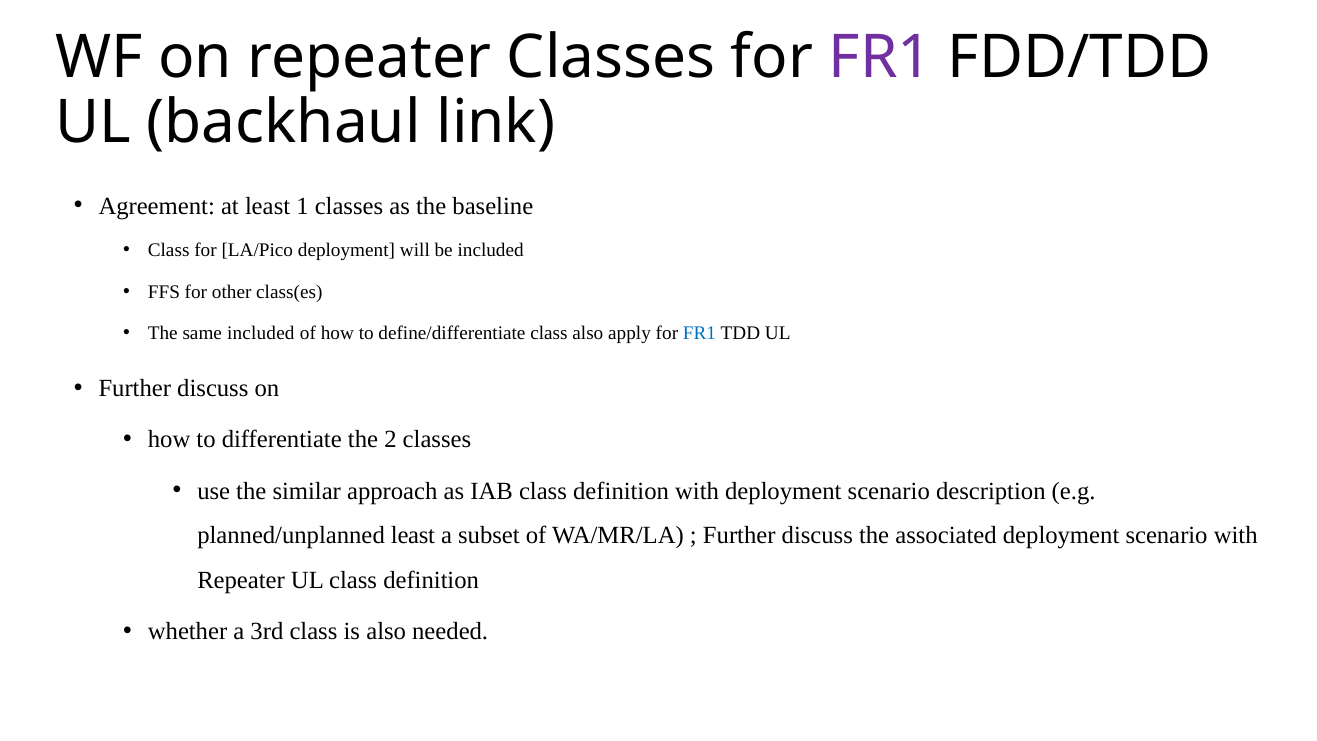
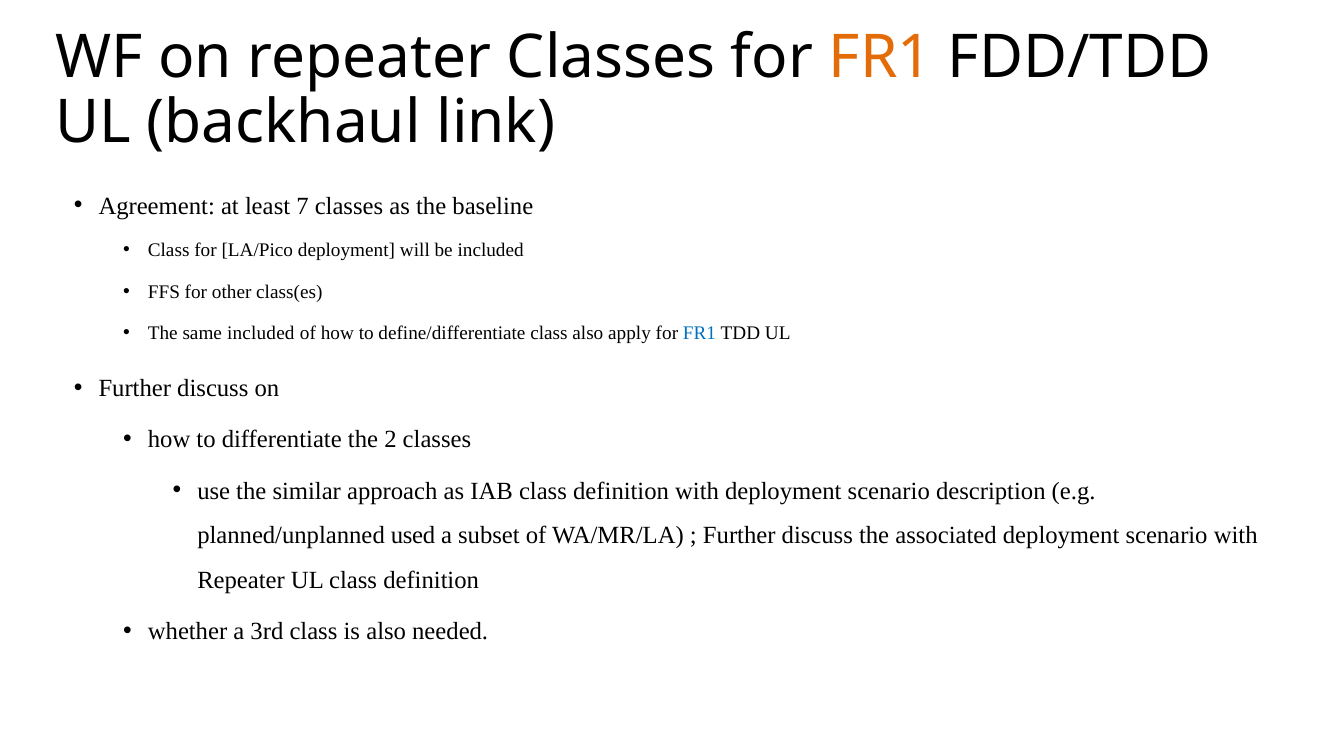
FR1 at (880, 57) colour: purple -> orange
1: 1 -> 7
planned/unplanned least: least -> used
